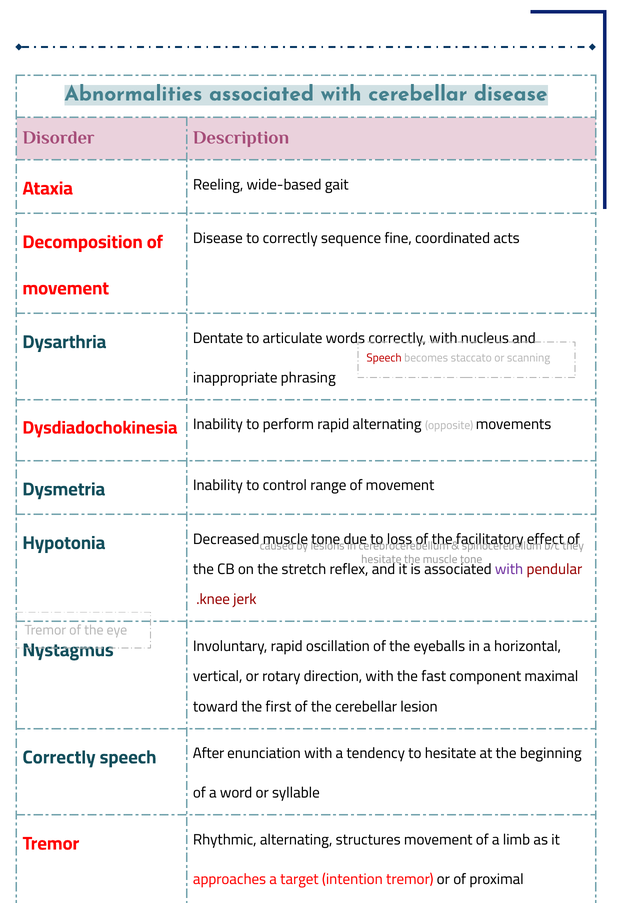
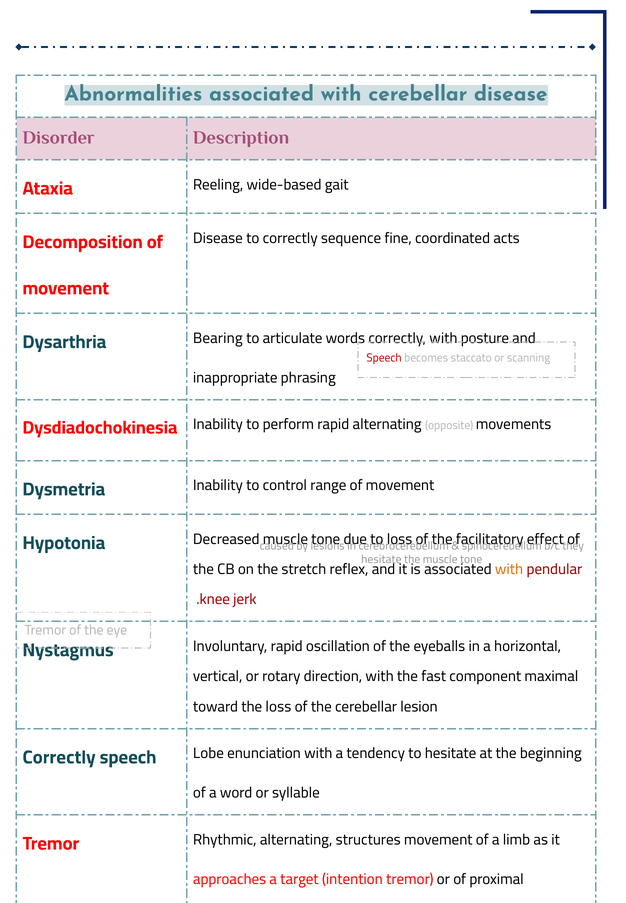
Dysarthria Dentate: Dentate -> Bearing
with nucleus: nucleus -> posture
with at (509, 570) colour: purple -> orange
the first: first -> loss
After: After -> Lobe
